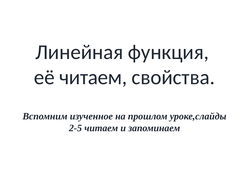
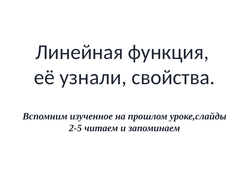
её читаем: читаем -> узнали
